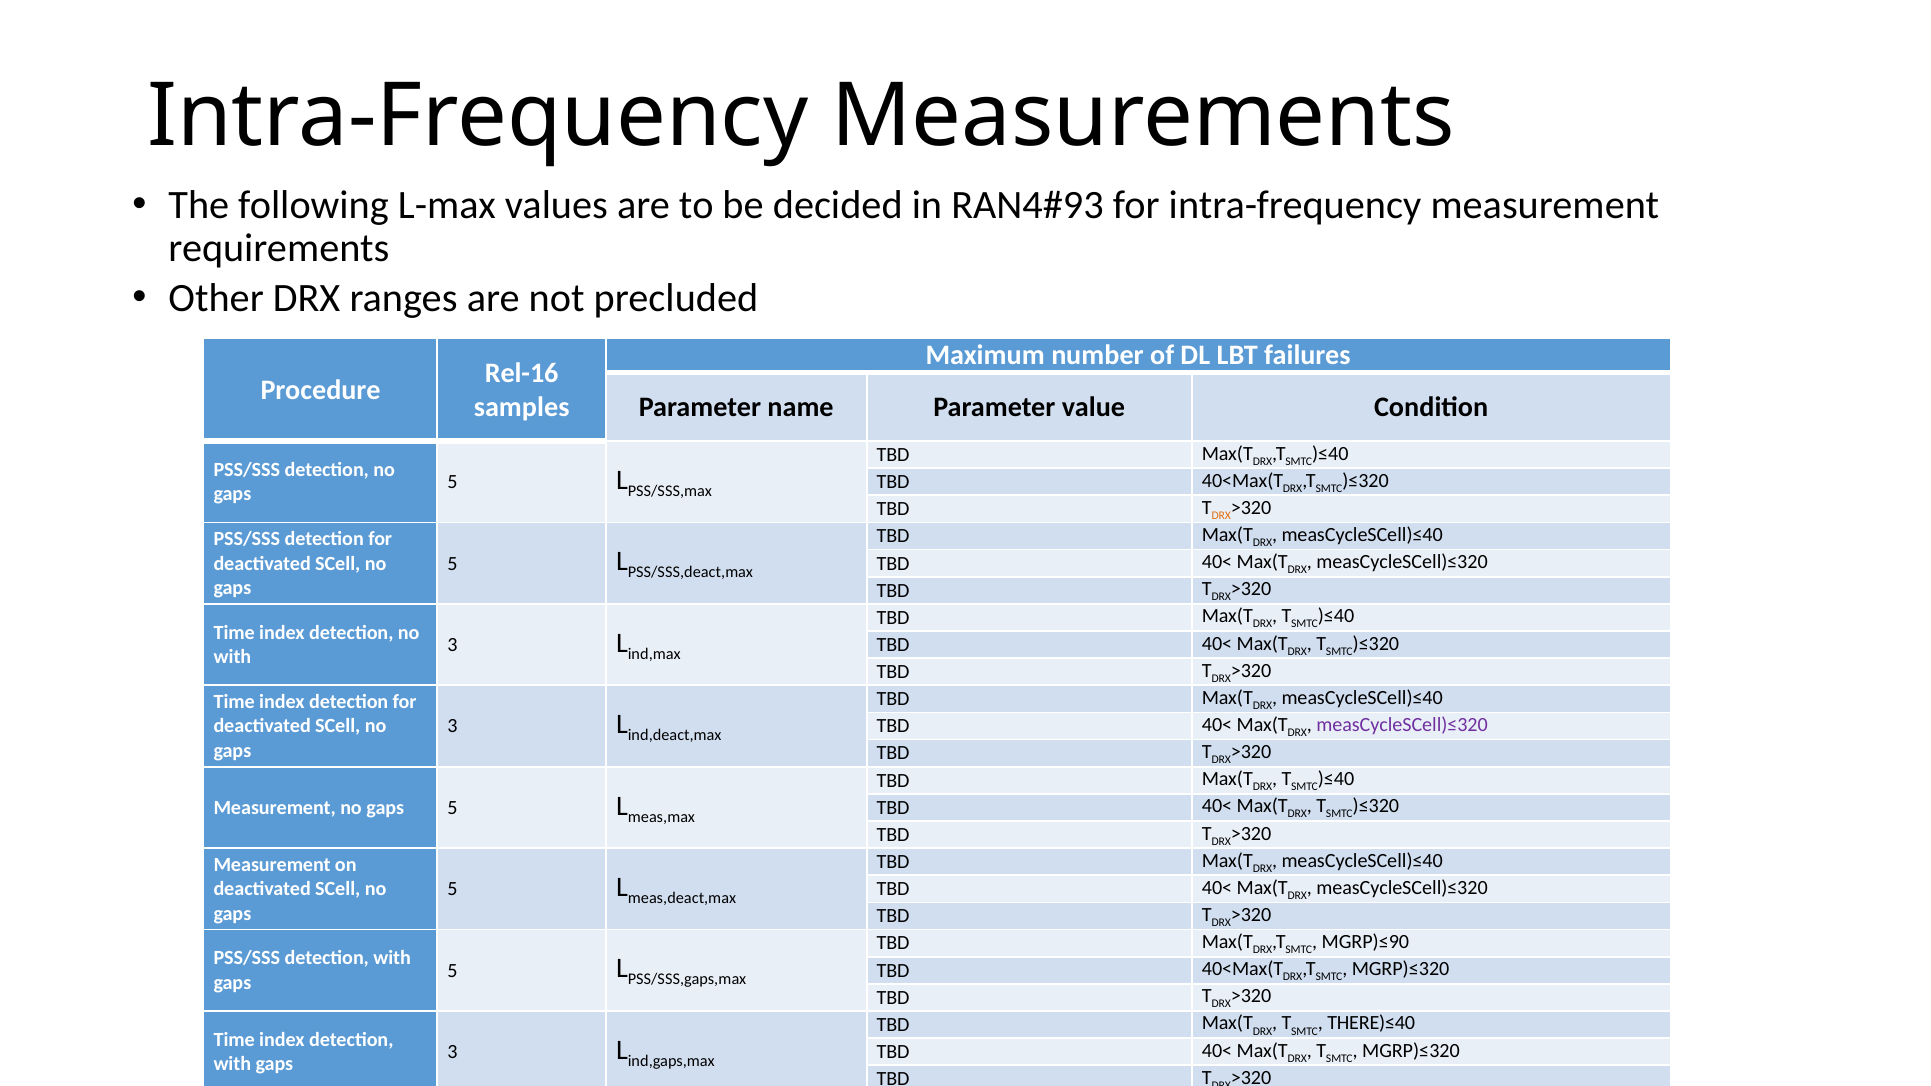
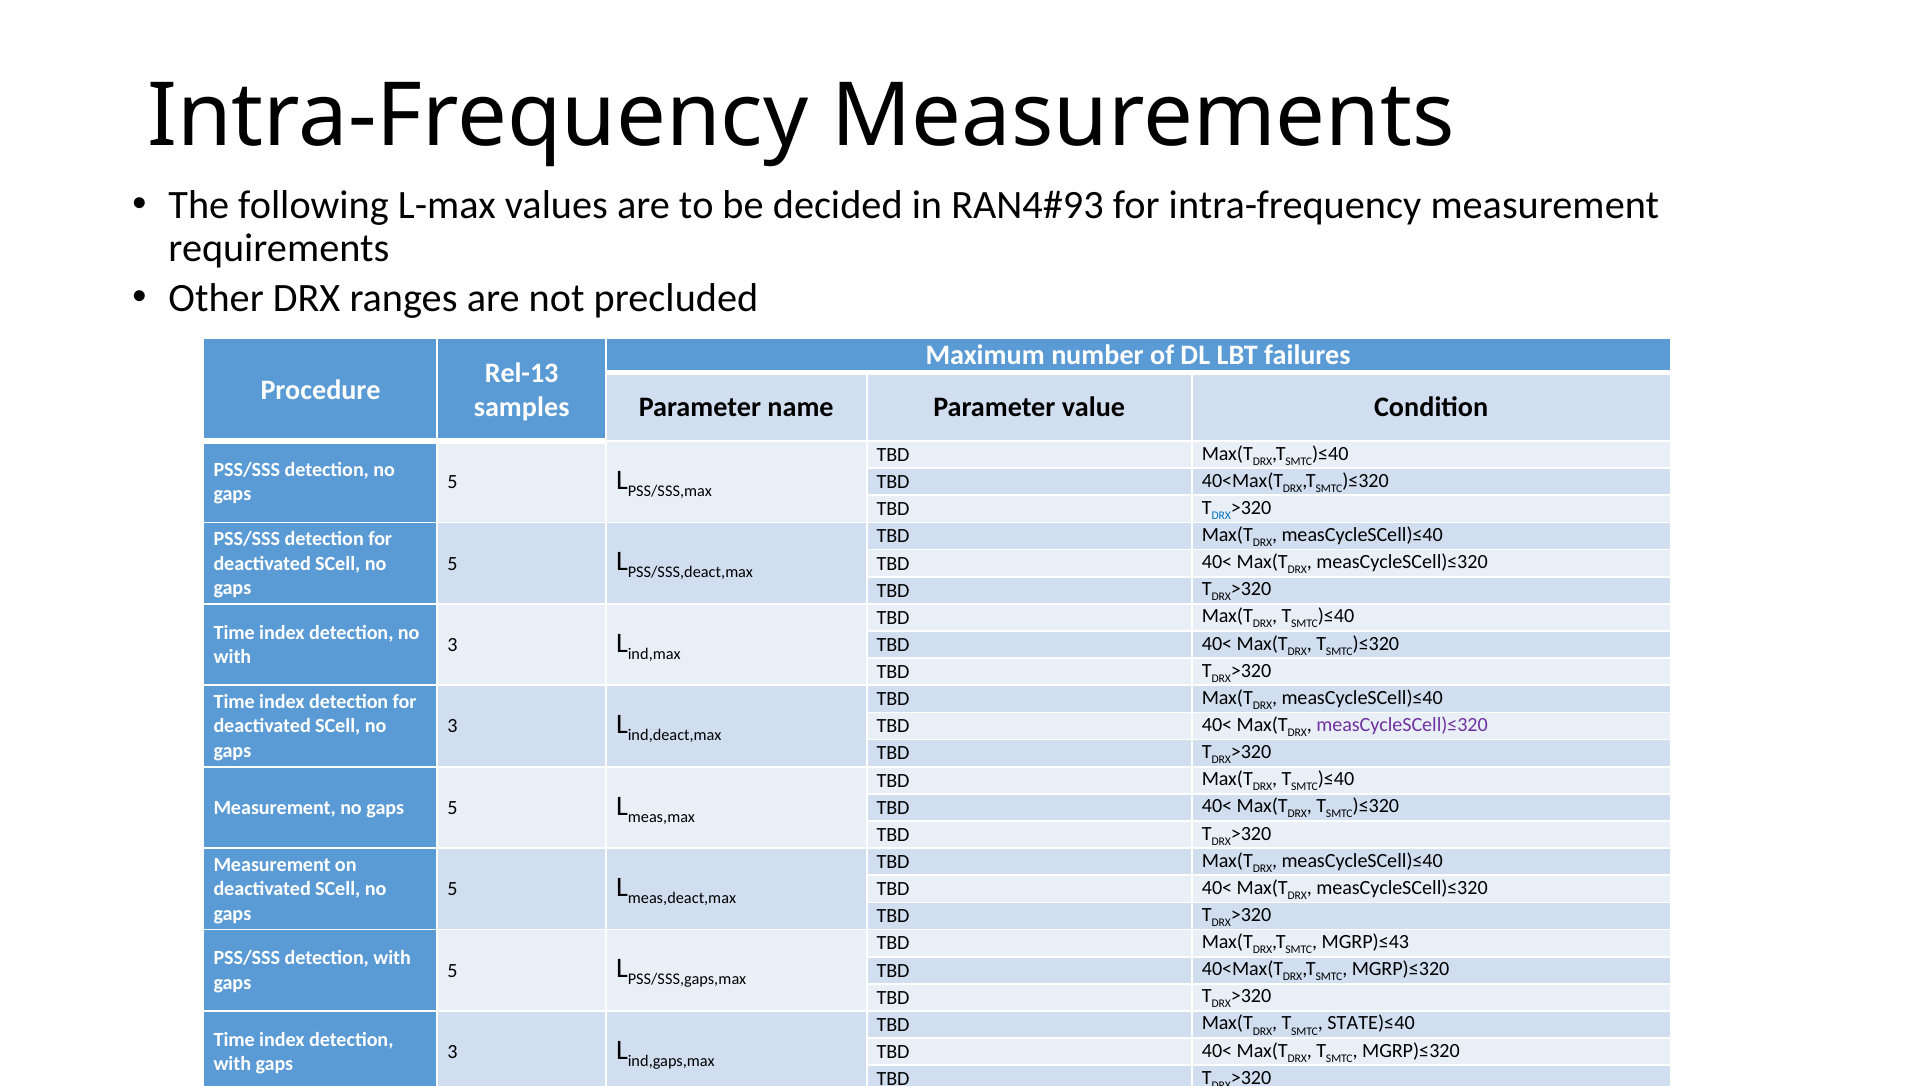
Rel-16: Rel-16 -> Rel-13
DRX at (1221, 516) colour: orange -> blue
MGRP)≤90: MGRP)≤90 -> MGRP)≤43
THERE)≤40: THERE)≤40 -> STATE)≤40
